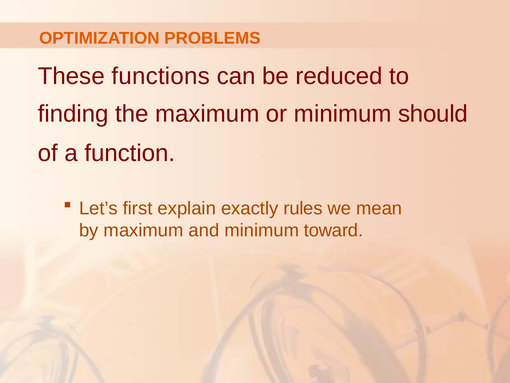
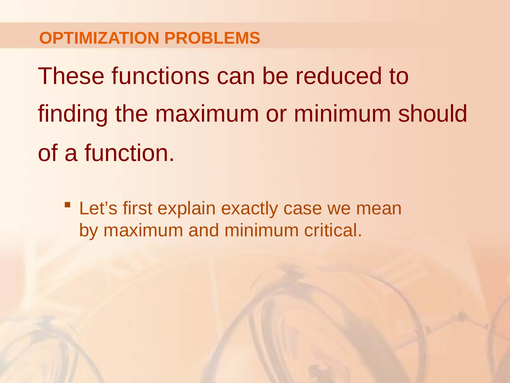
rules: rules -> case
toward: toward -> critical
